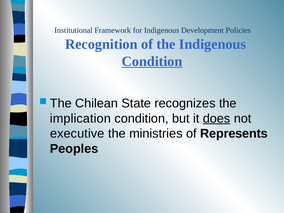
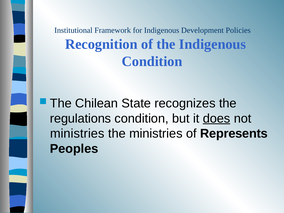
Condition at (152, 61) underline: present -> none
implication: implication -> regulations
executive at (77, 134): executive -> ministries
